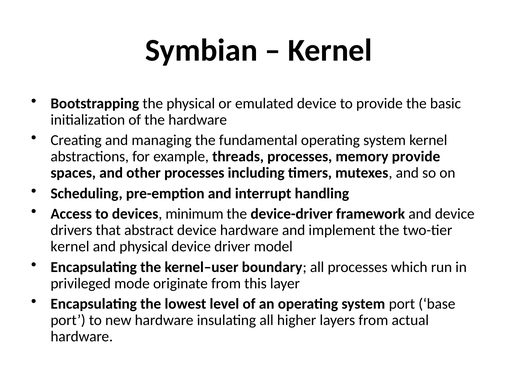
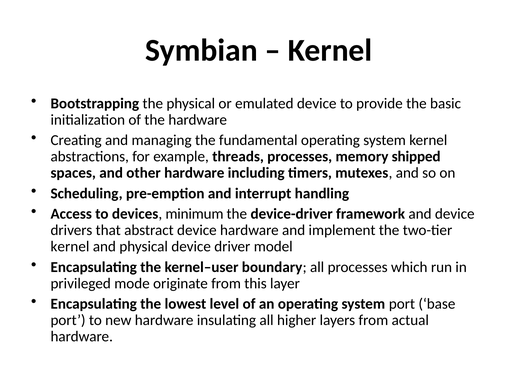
memory provide: provide -> shipped
other processes: processes -> hardware
